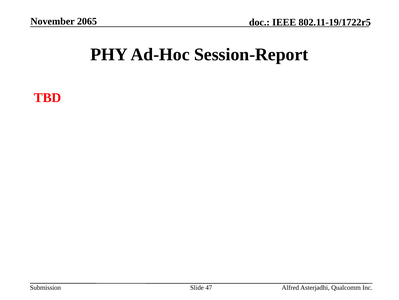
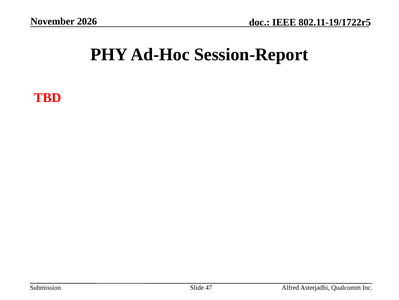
2065: 2065 -> 2026
